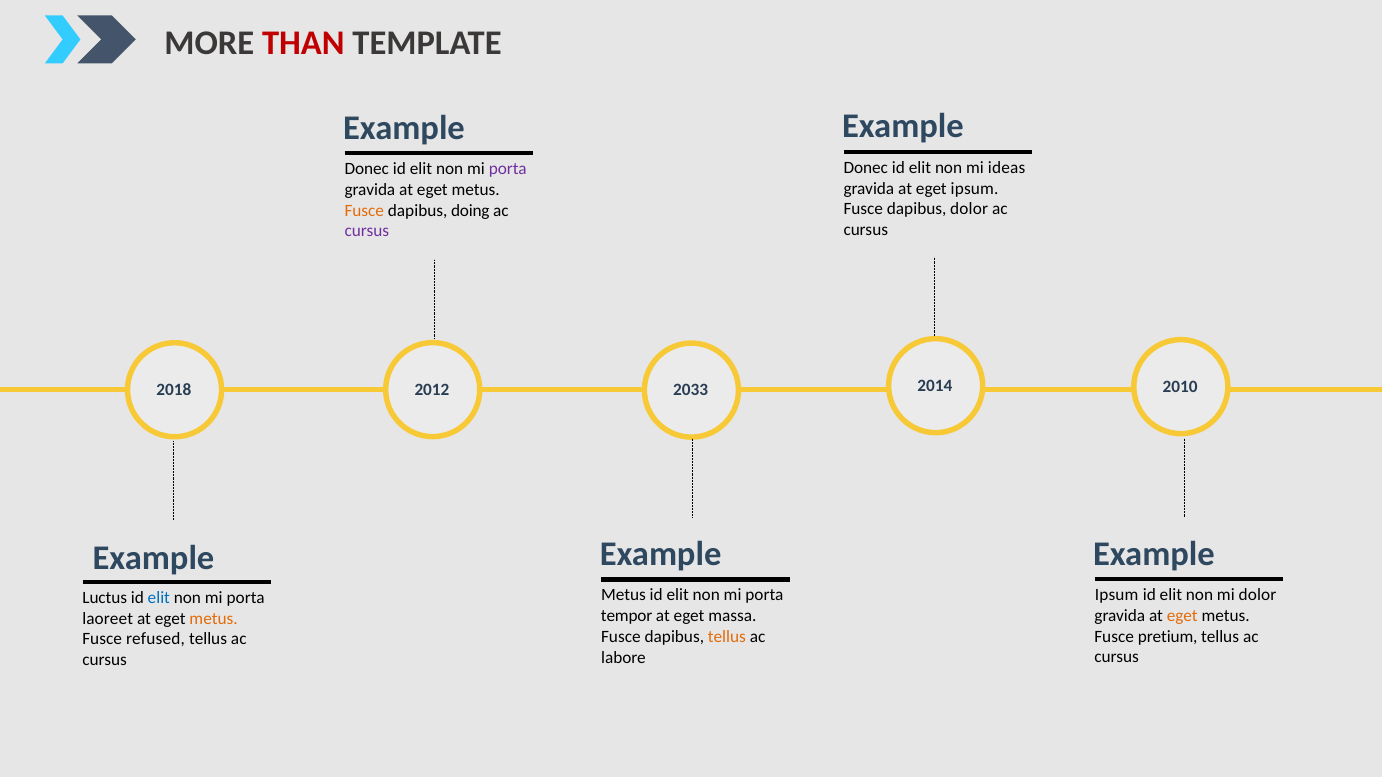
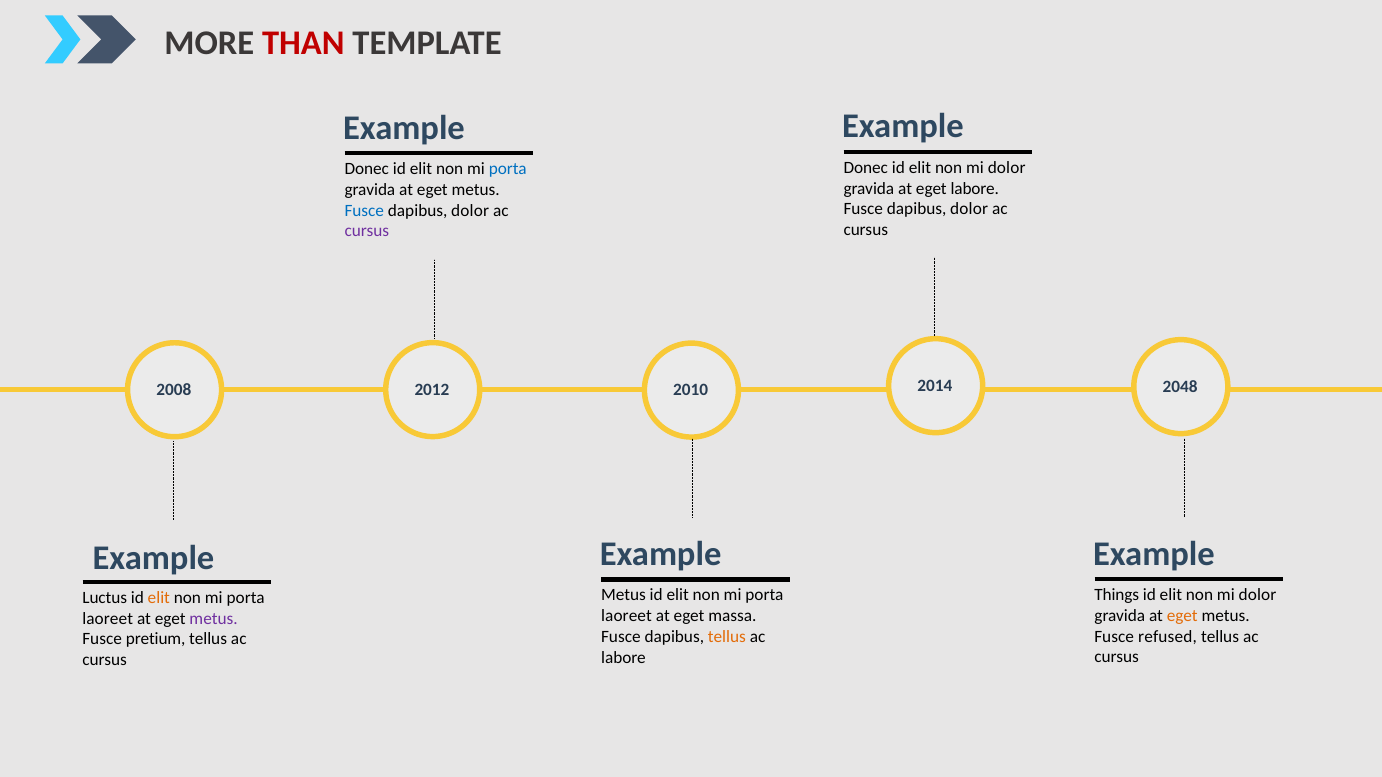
ideas at (1007, 168): ideas -> dolor
porta at (508, 169) colour: purple -> blue
eget ipsum: ipsum -> labore
Fusce at (364, 211) colour: orange -> blue
doing at (470, 211): doing -> dolor
2010: 2010 -> 2048
2018: 2018 -> 2008
2033: 2033 -> 2010
Ipsum at (1117, 595): Ipsum -> Things
elit at (159, 598) colour: blue -> orange
tempor at (627, 616): tempor -> laoreet
metus at (214, 619) colour: orange -> purple
pretium: pretium -> refused
refused: refused -> pretium
